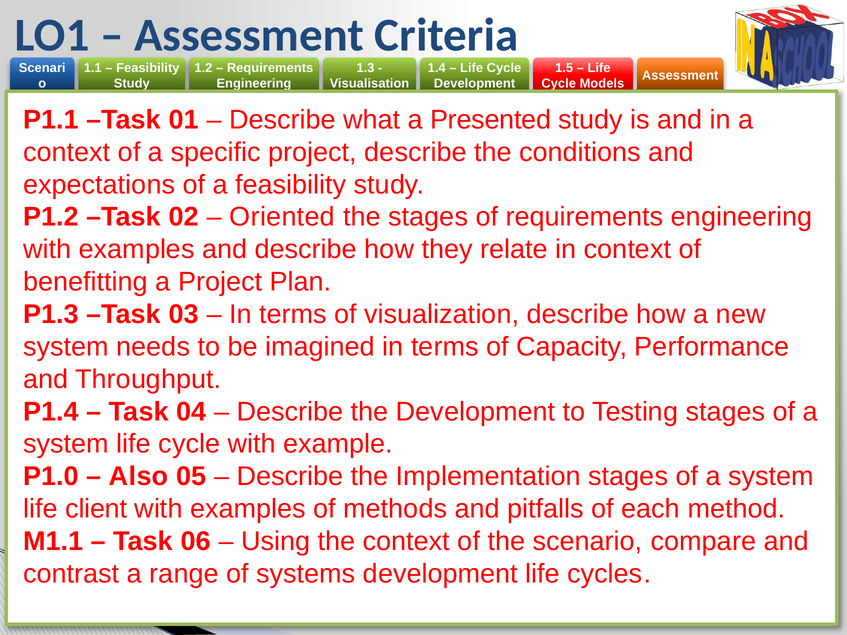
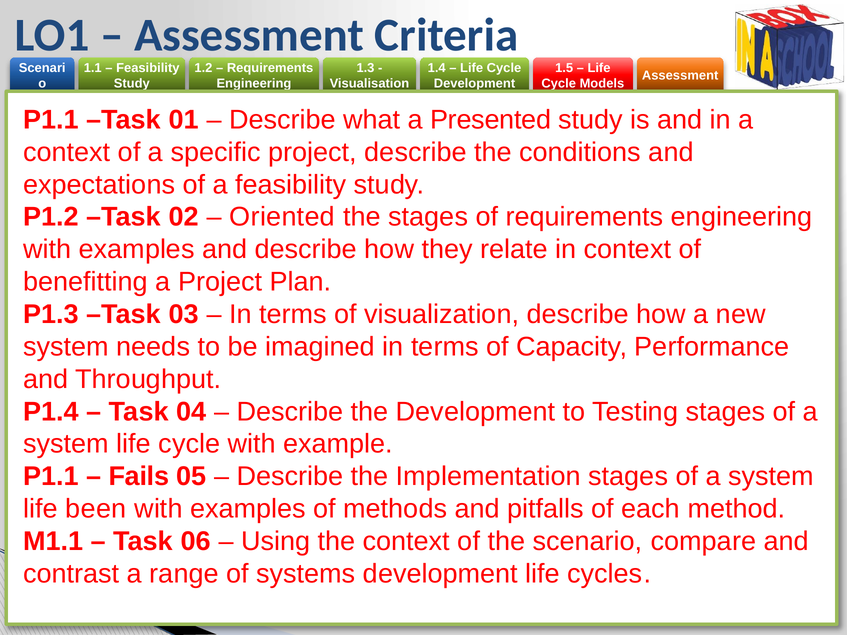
P1.0 at (51, 477): P1.0 -> P1.1
Also: Also -> Fails
client: client -> been
